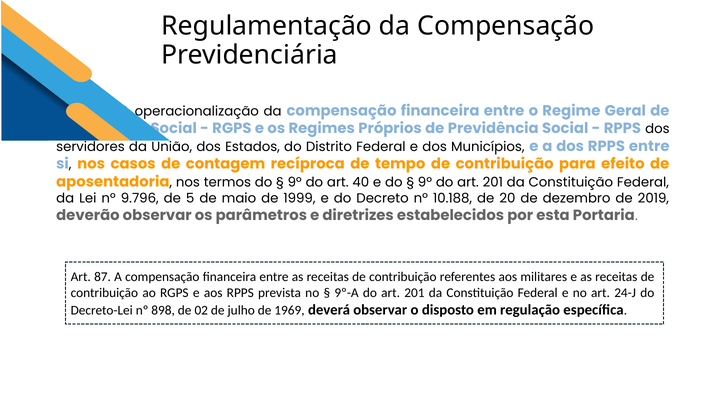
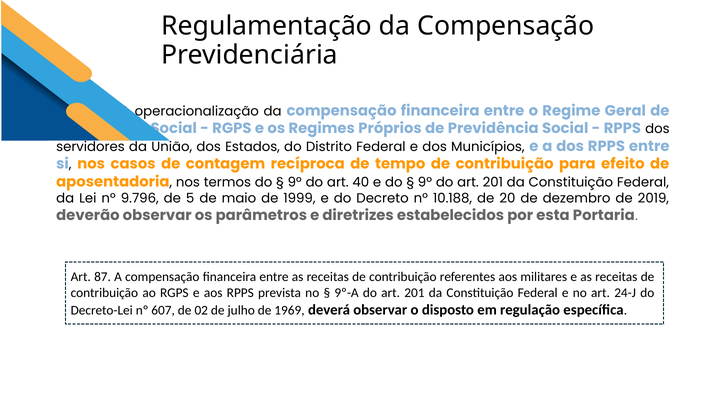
898: 898 -> 607
